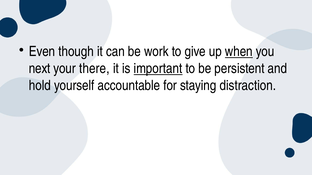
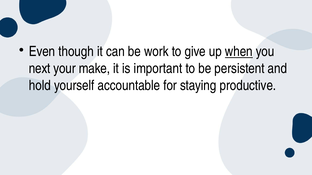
there: there -> make
important underline: present -> none
distraction: distraction -> productive
